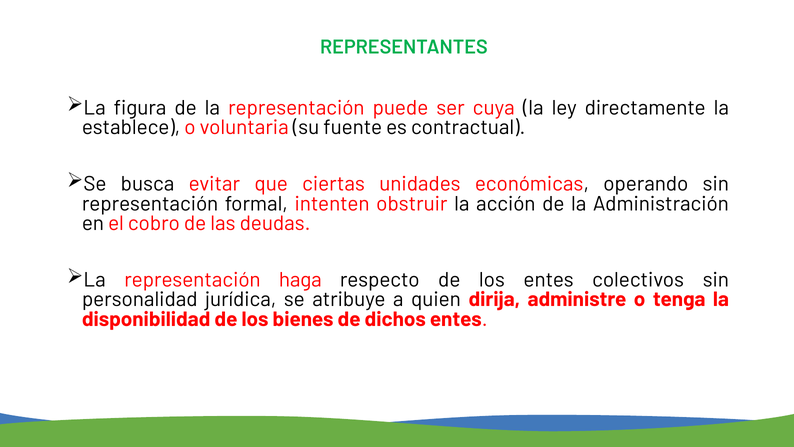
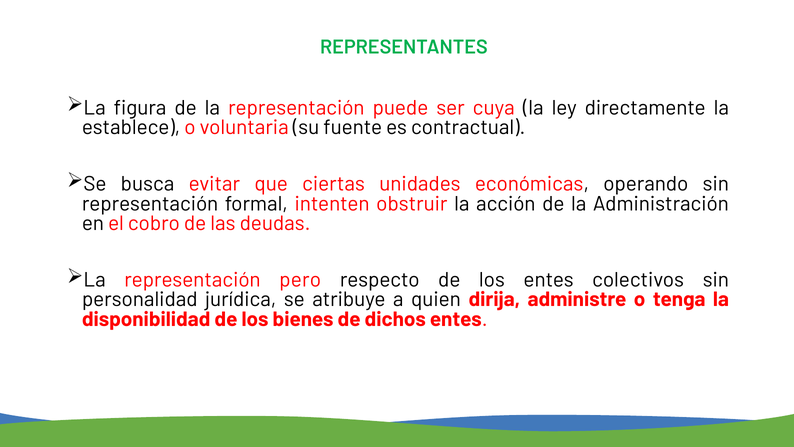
haga: haga -> pero
